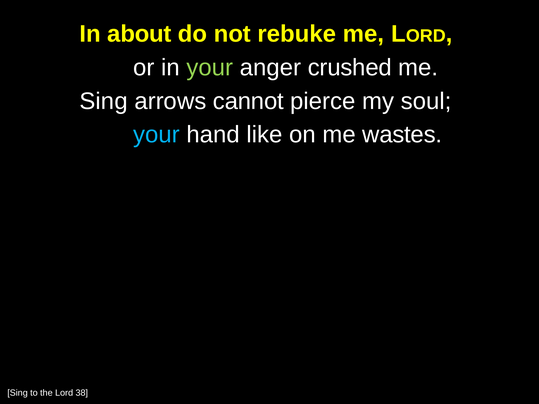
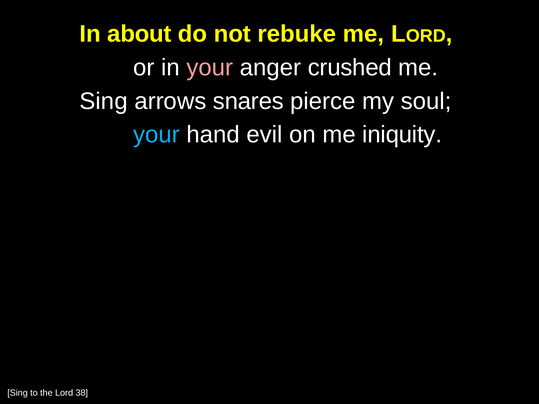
your at (210, 68) colour: light green -> pink
cannot: cannot -> snares
like: like -> evil
wastes: wastes -> iniquity
